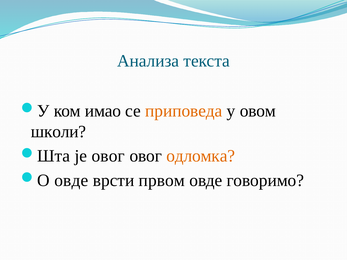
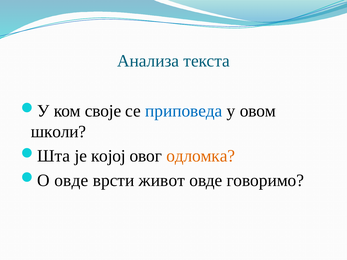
имао: имао -> своје
приповеда colour: orange -> blue
је овог: овог -> којој
првом: првом -> живот
